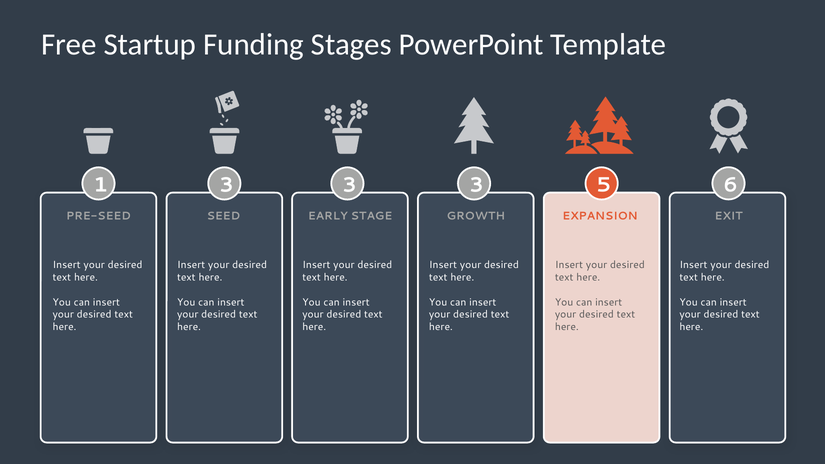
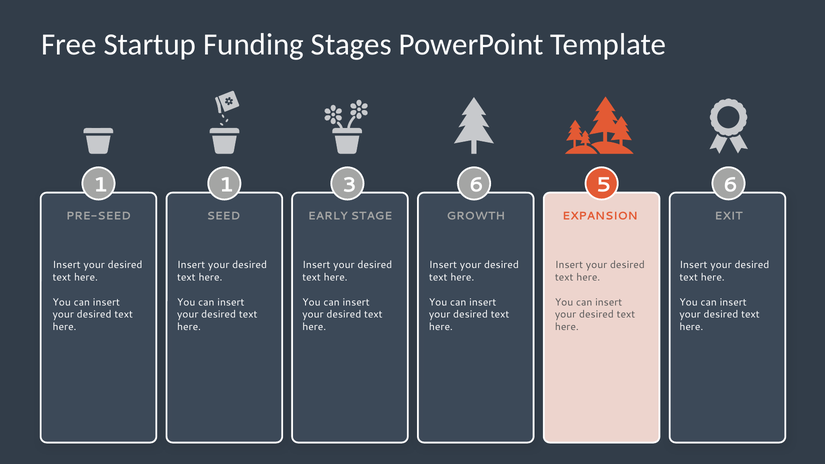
1 3: 3 -> 1
3 at (476, 185): 3 -> 6
